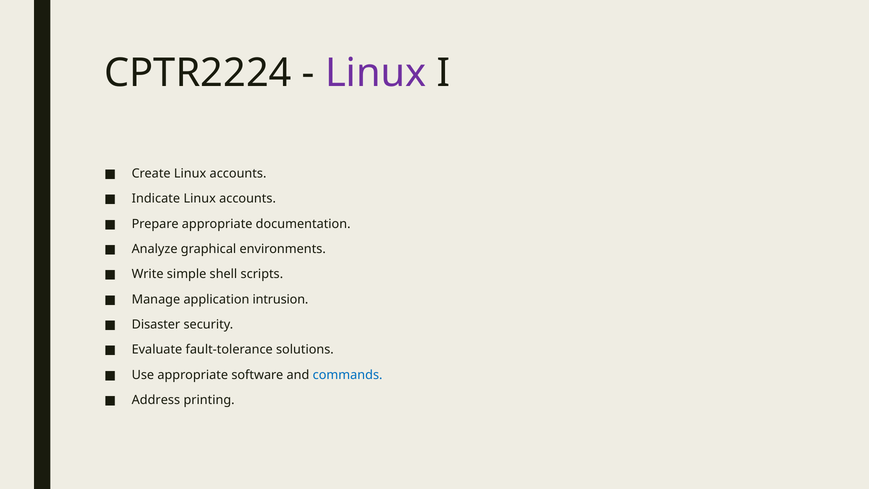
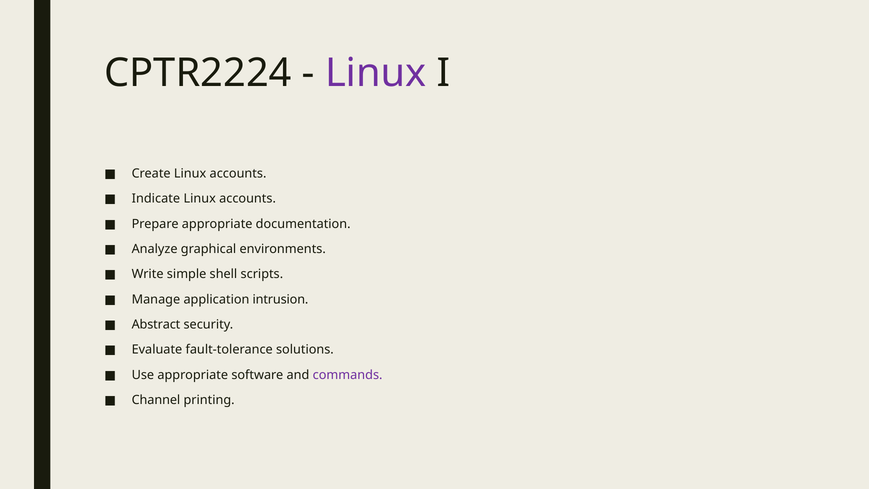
Disaster: Disaster -> Abstract
commands colour: blue -> purple
Address: Address -> Channel
